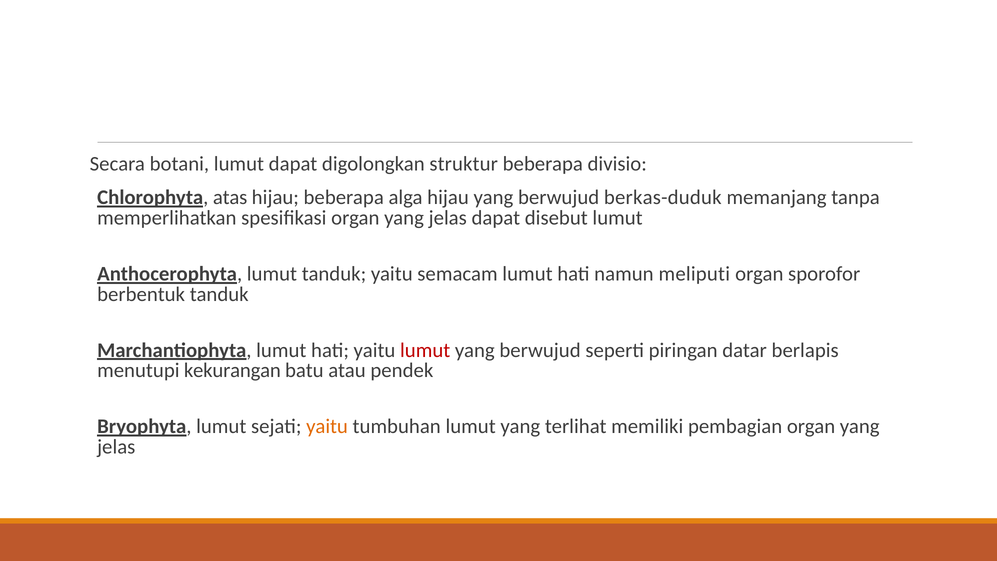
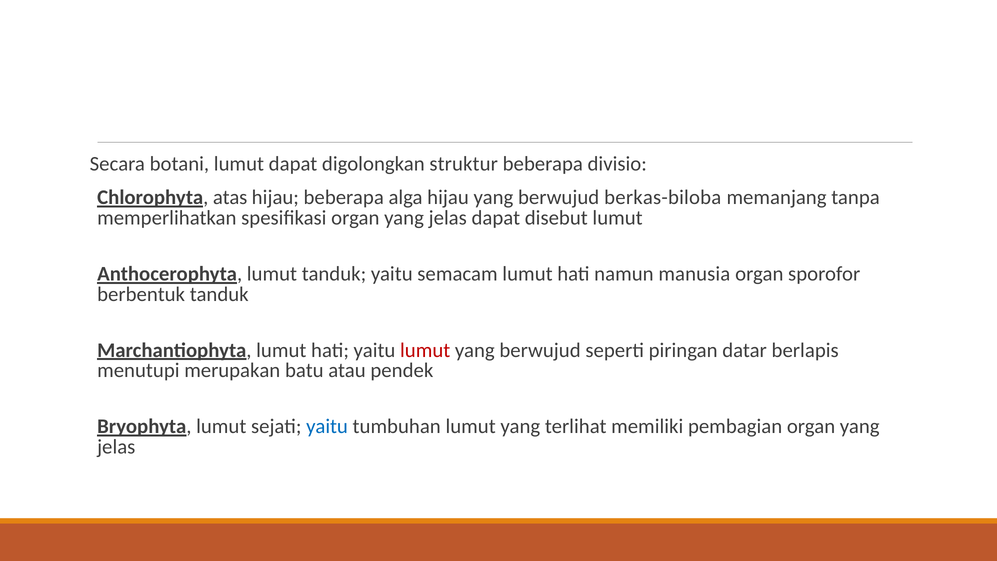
berkas-duduk: berkas-duduk -> berkas-biloba
meliputi: meliputi -> manusia
kekurangan: kekurangan -> merupakan
yaitu at (327, 426) colour: orange -> blue
